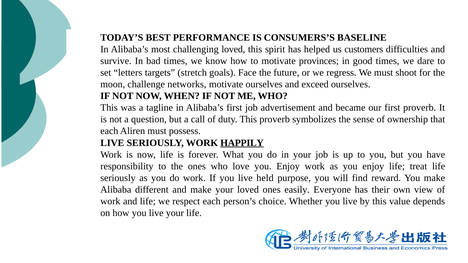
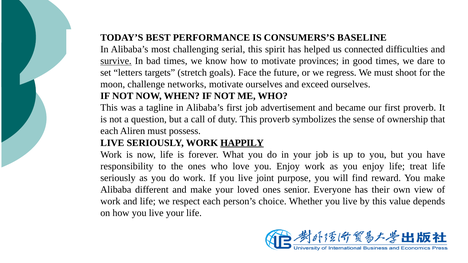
challenging loved: loved -> serial
customers: customers -> connected
survive underline: none -> present
held: held -> joint
easily: easily -> senior
